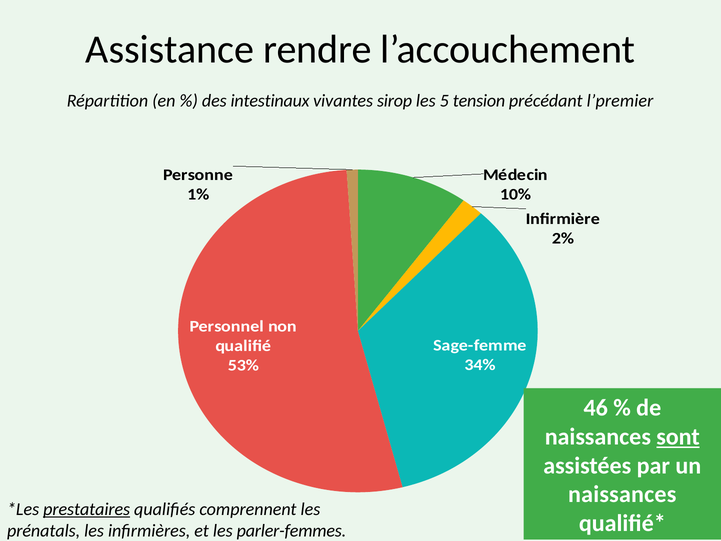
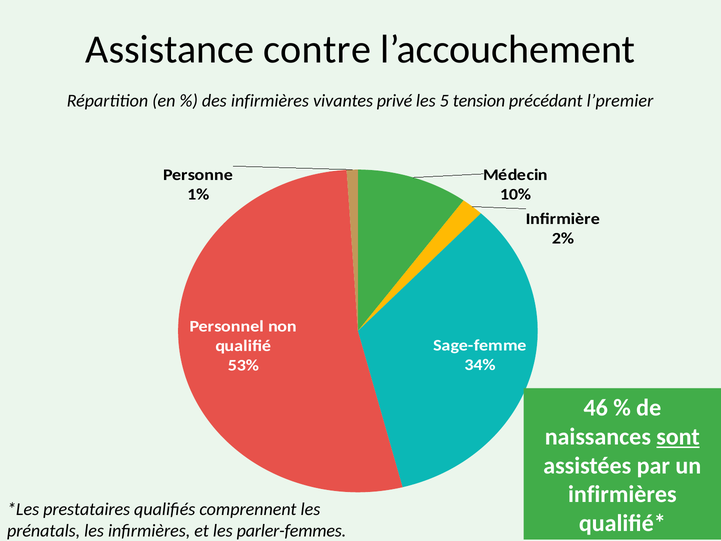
rendre: rendre -> contre
des intestinaux: intestinaux -> infirmières
sirop: sirop -> privé
naissances at (622, 494): naissances -> infirmières
prestataires underline: present -> none
